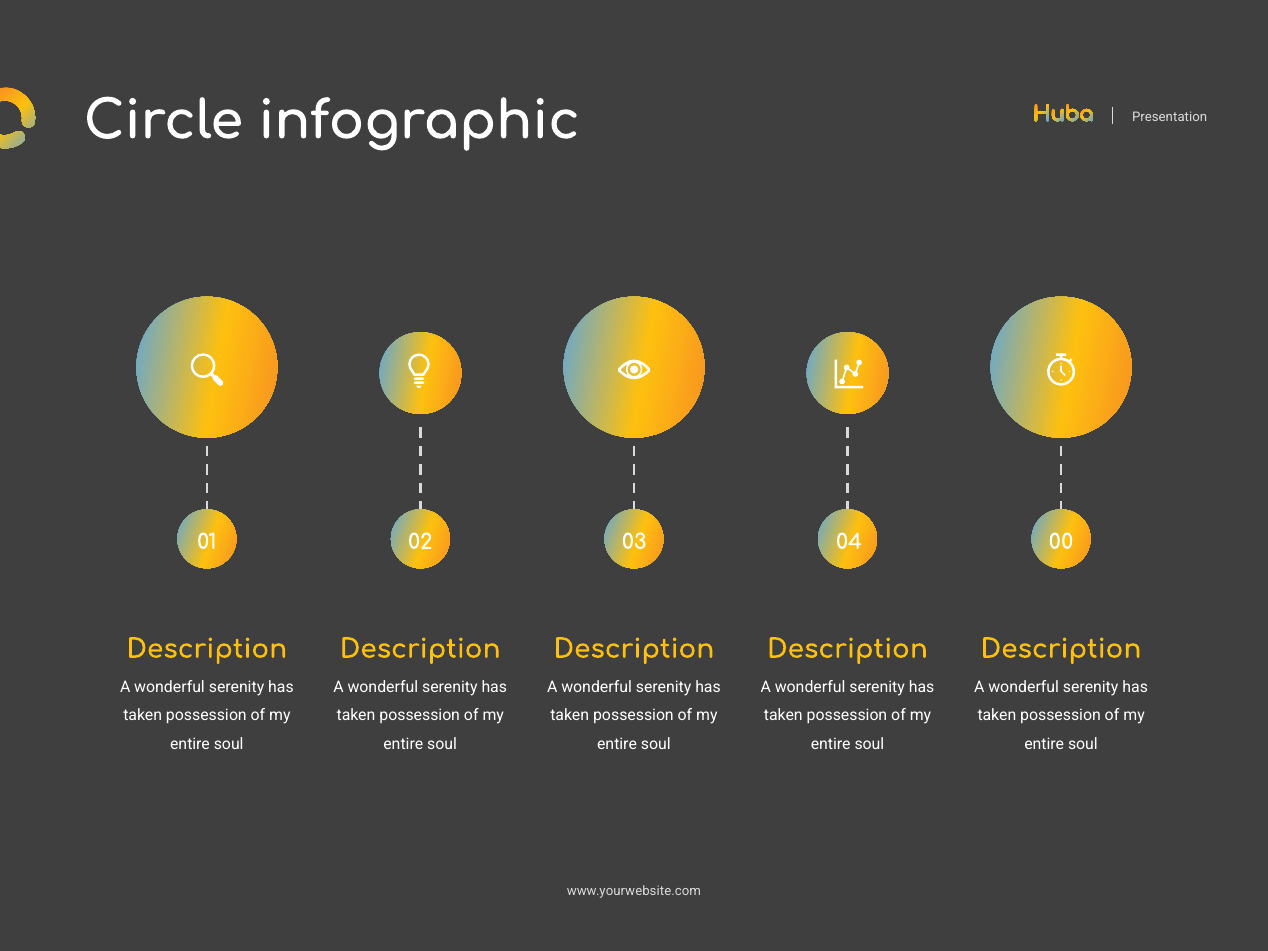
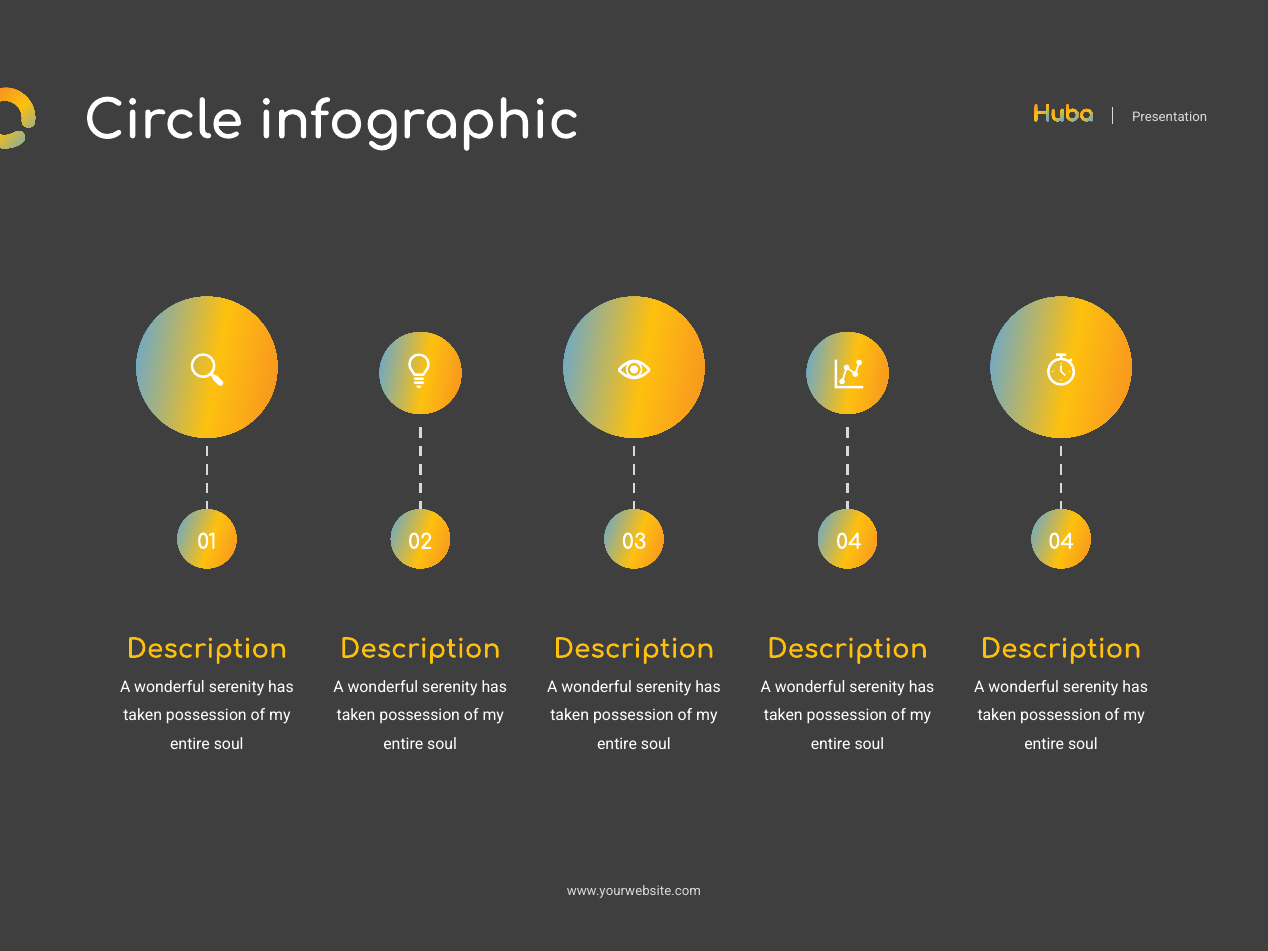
04 00: 00 -> 04
